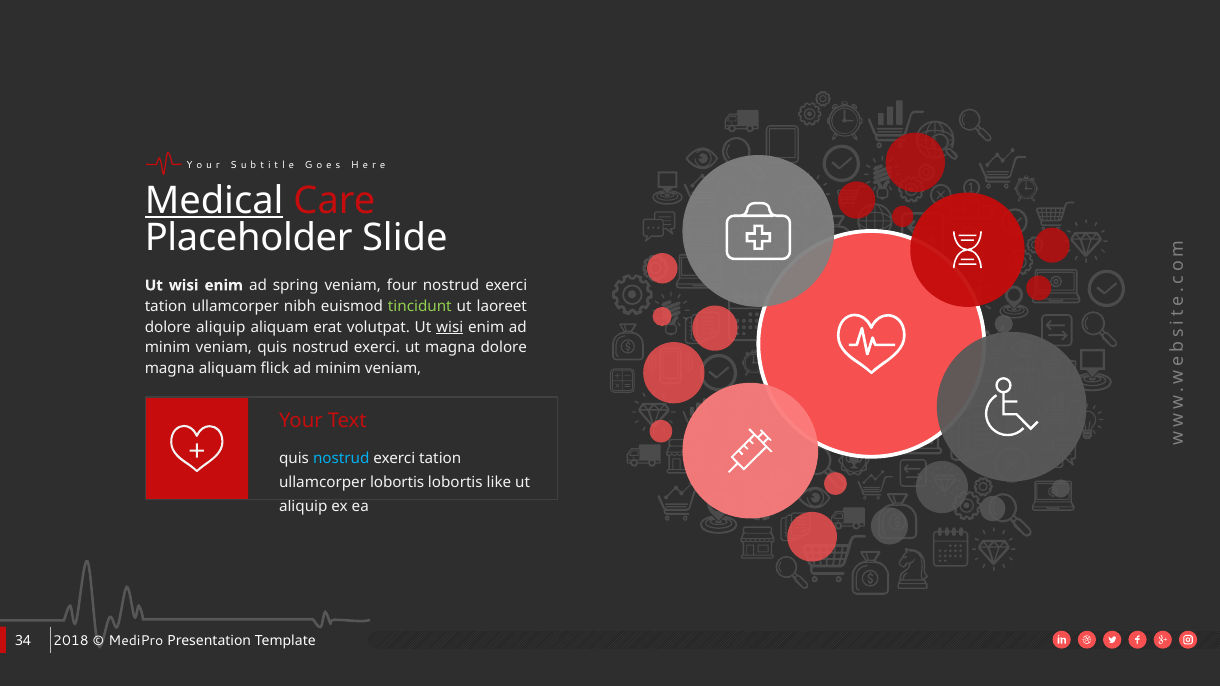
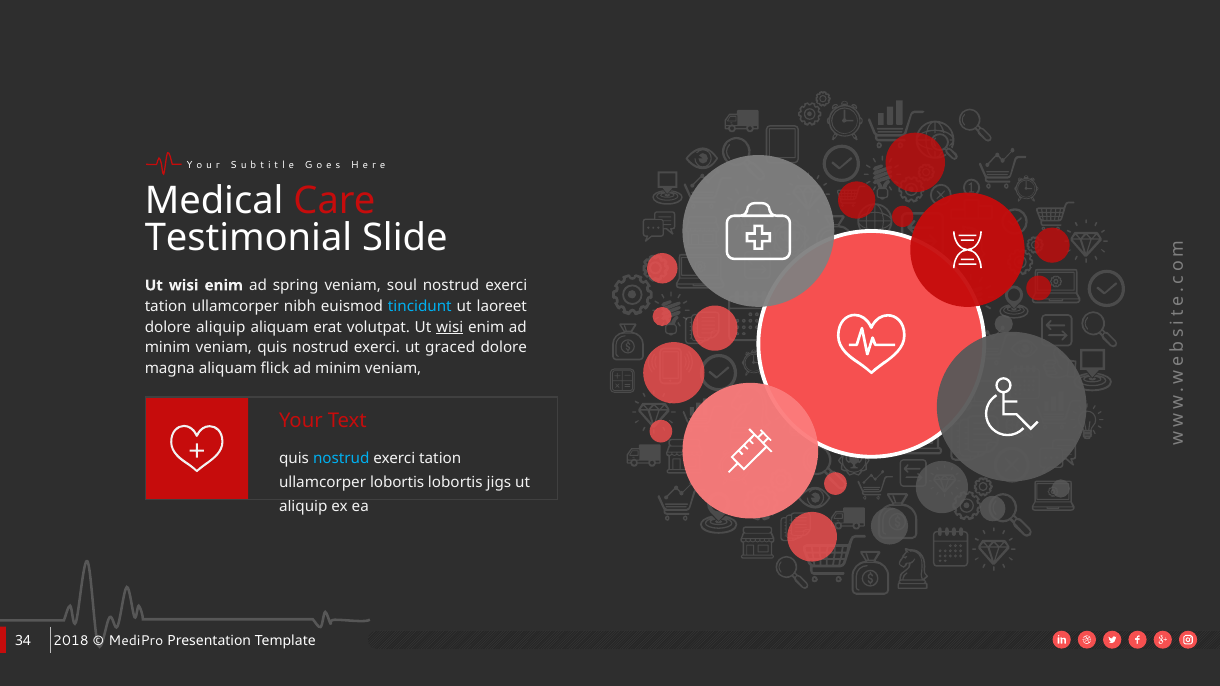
Medical underline: present -> none
Placeholder: Placeholder -> Testimonial
four: four -> soul
tincidunt colour: light green -> light blue
ut magna: magna -> graced
like: like -> jigs
